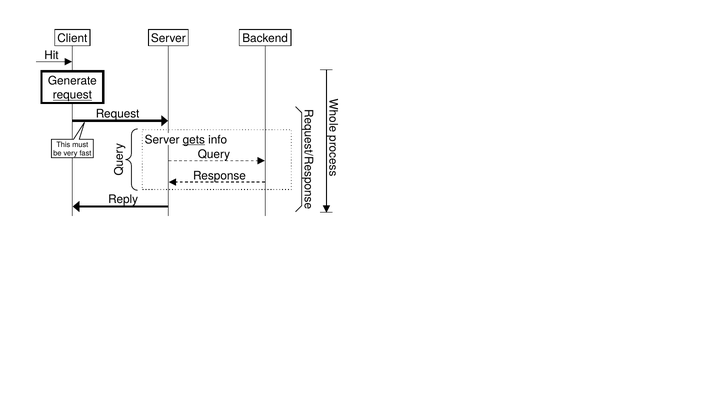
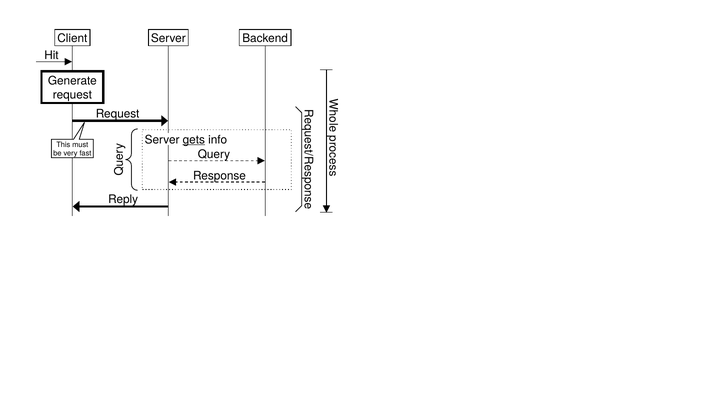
request at (72, 95) underline: present -> none
